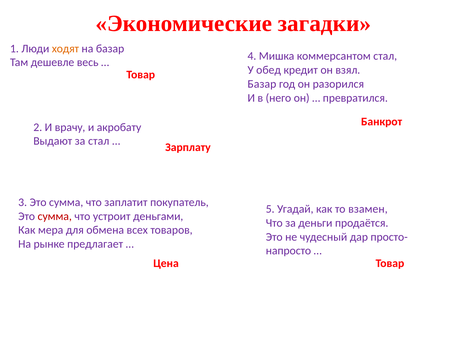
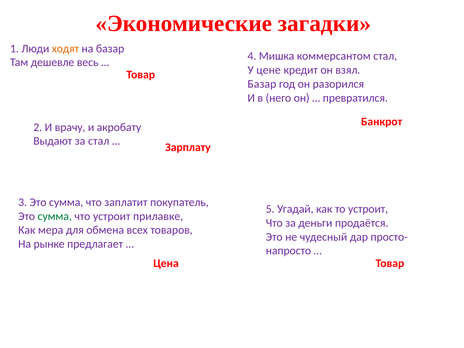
обед: обед -> цене
то взамен: взамен -> устроит
сумма at (55, 216) colour: red -> green
деньгами: деньгами -> прилавке
